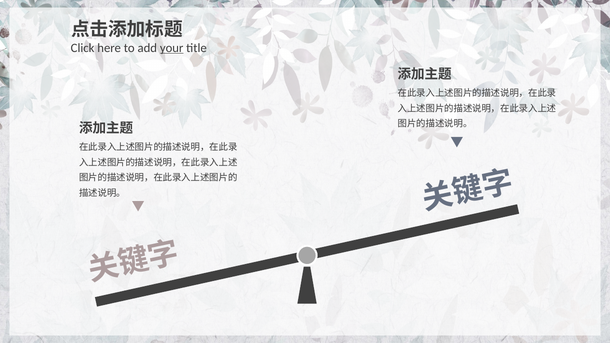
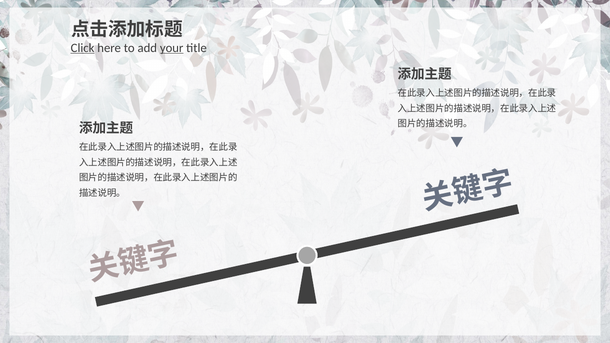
Click underline: none -> present
